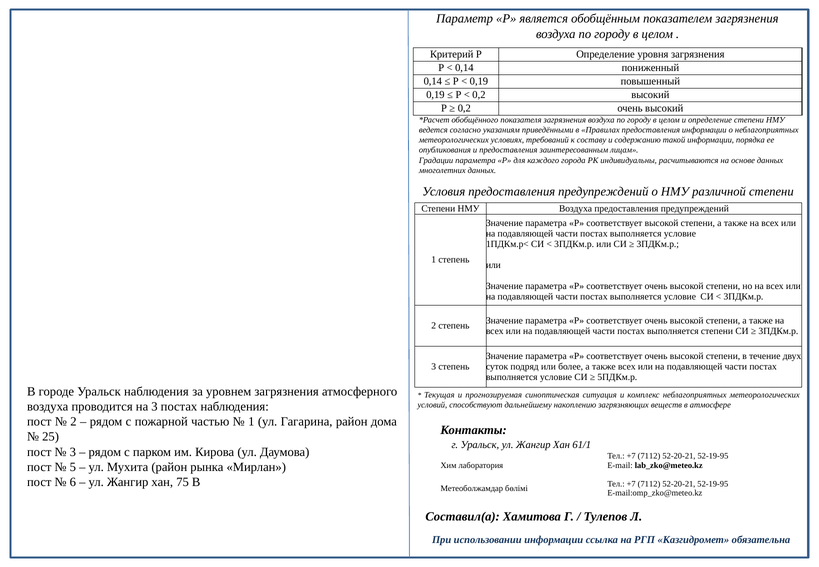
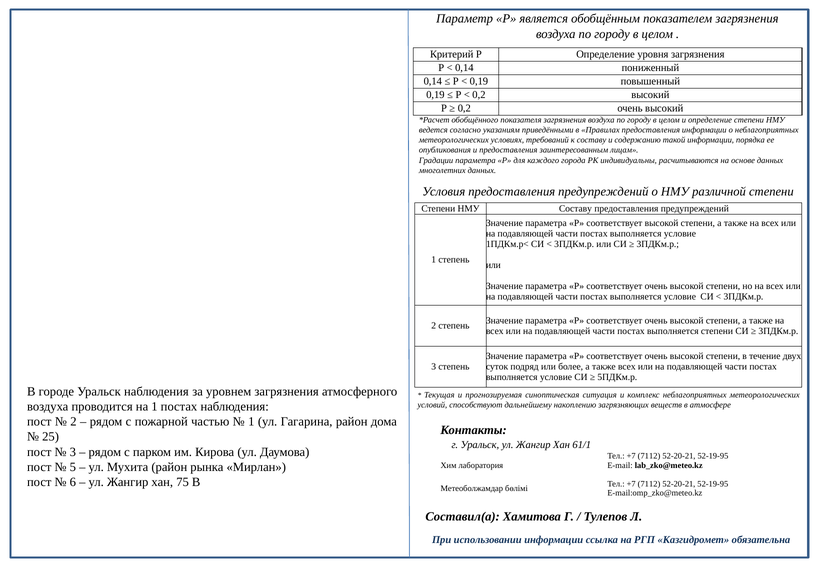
НМУ Воздуха: Воздуха -> Составу
на 3: 3 -> 1
